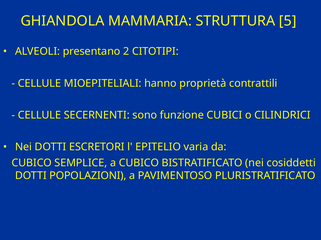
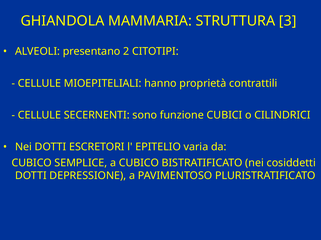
5: 5 -> 3
POPOLAZIONI: POPOLAZIONI -> DEPRESSIONE
